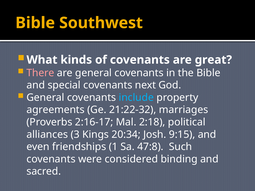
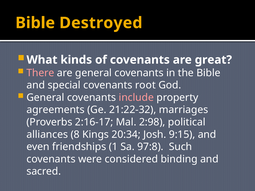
Southwest: Southwest -> Destroyed
next: next -> root
include colour: light blue -> pink
2:18: 2:18 -> 2:98
3: 3 -> 8
47:8: 47:8 -> 97:8
